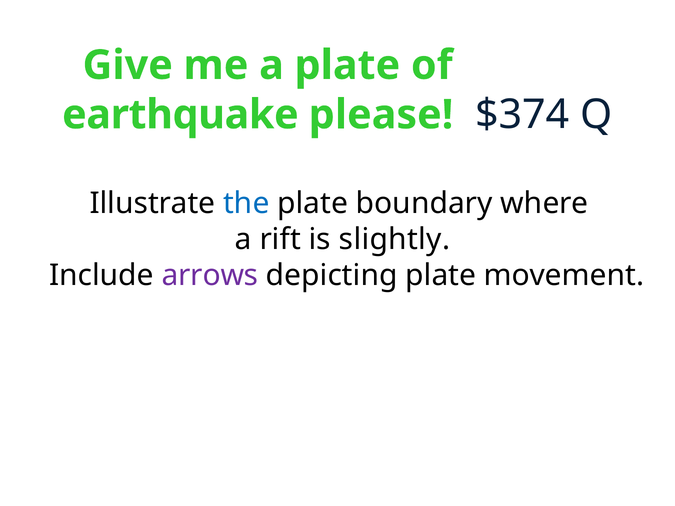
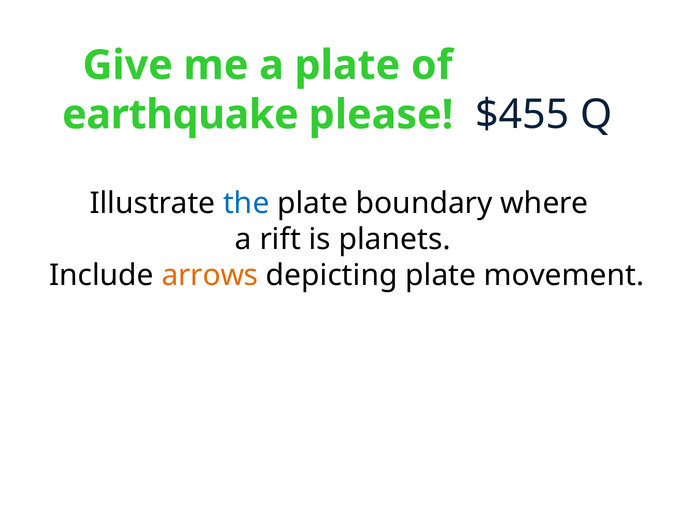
$374: $374 -> $455
slightly: slightly -> planets
arrows colour: purple -> orange
